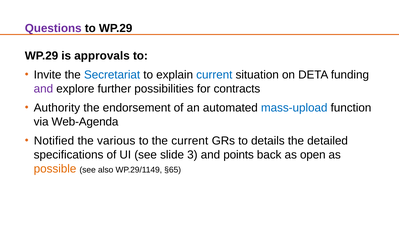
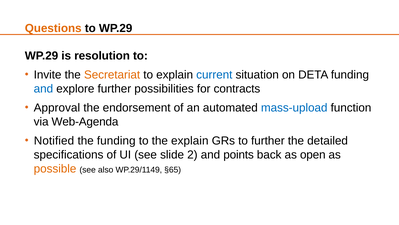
Questions colour: purple -> orange
approvals: approvals -> resolution
Secretariat colour: blue -> orange
and at (43, 89) colour: purple -> blue
Authority: Authority -> Approval
the various: various -> funding
the current: current -> explain
to details: details -> further
3: 3 -> 2
